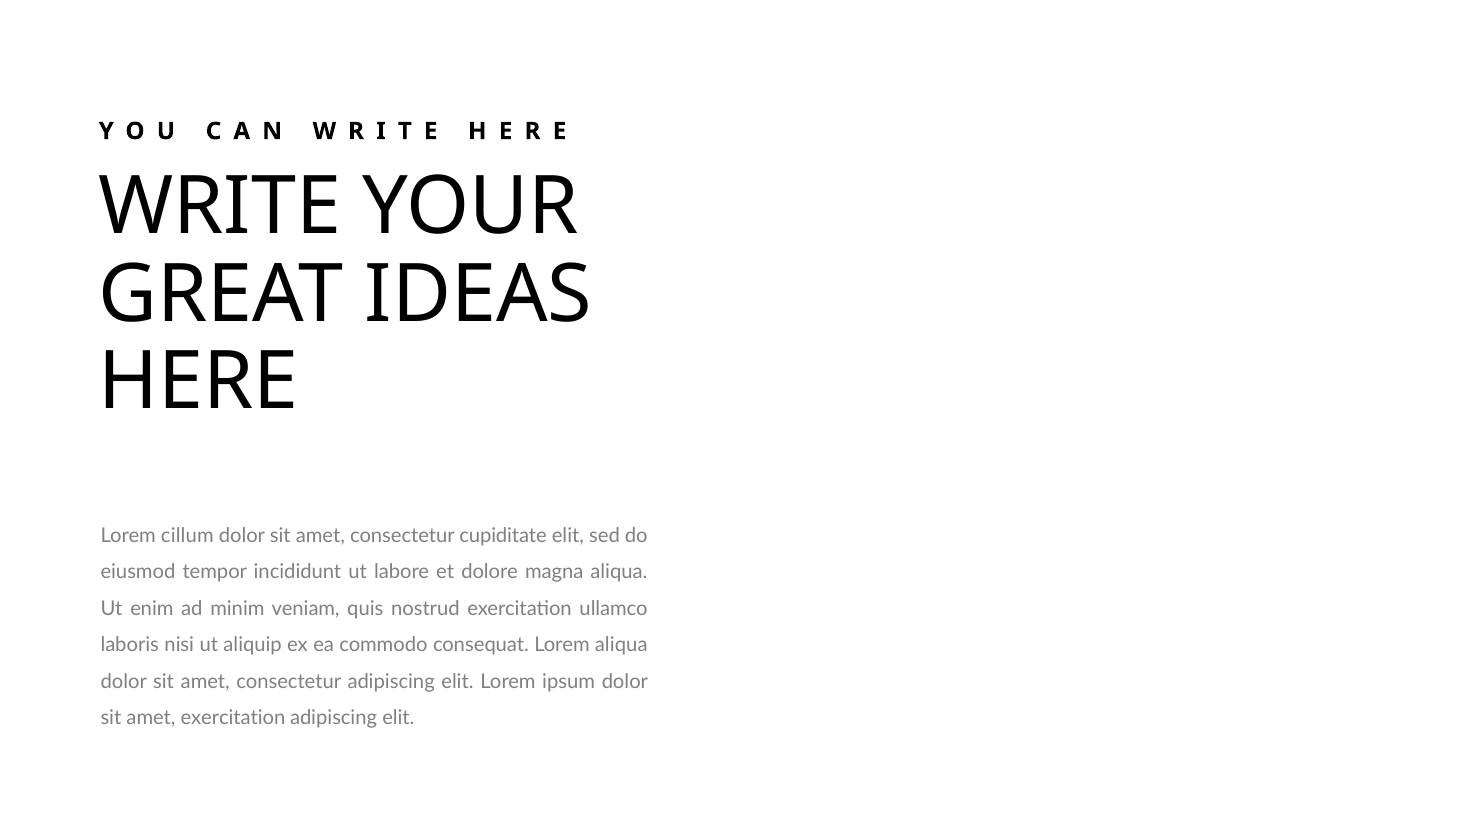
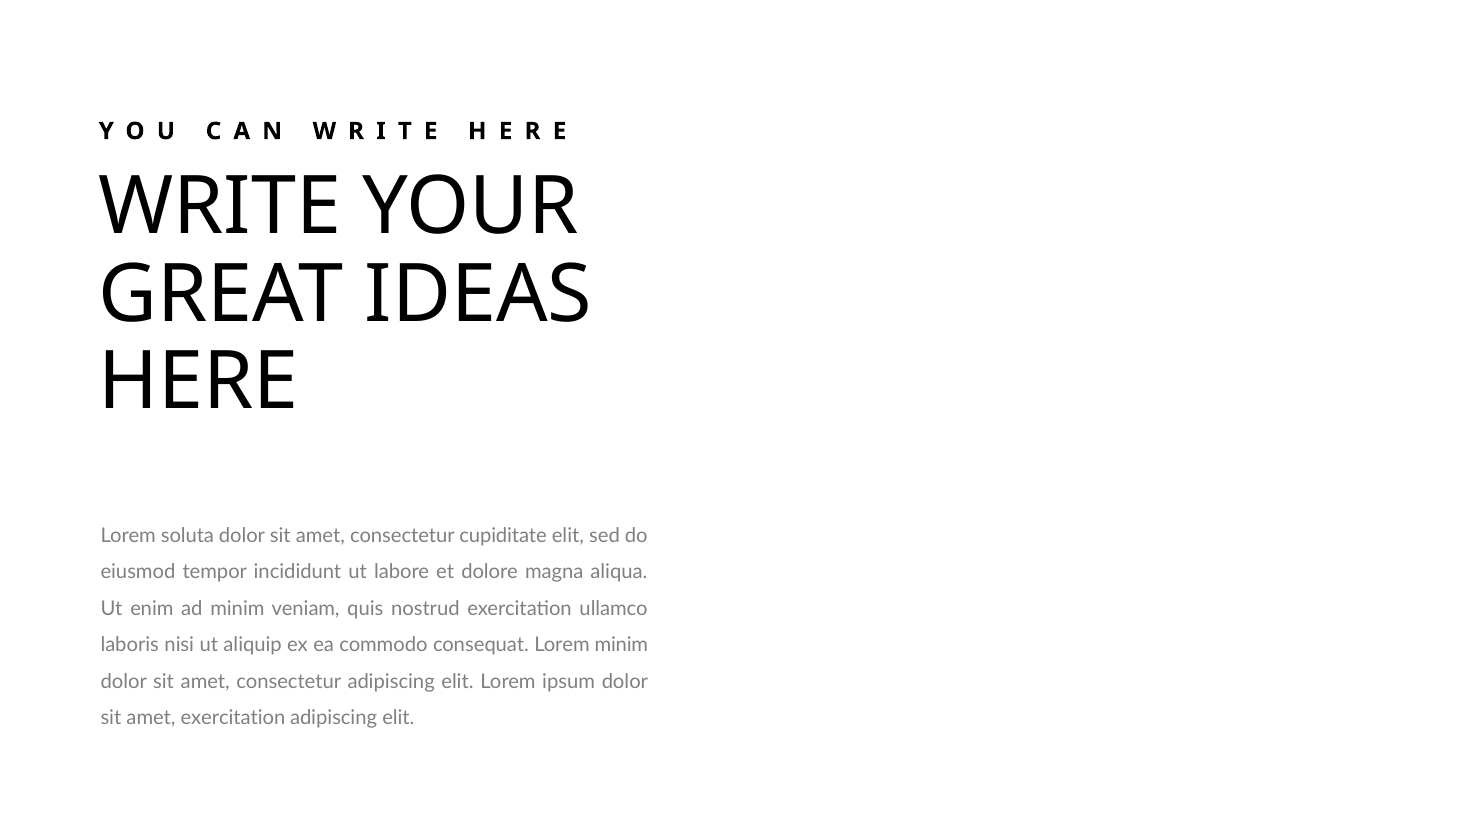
cillum: cillum -> soluta
Lorem aliqua: aliqua -> minim
